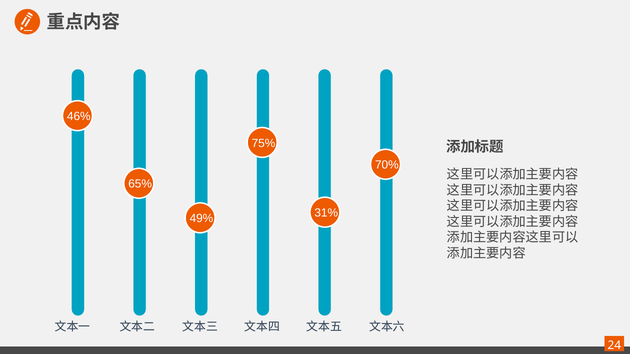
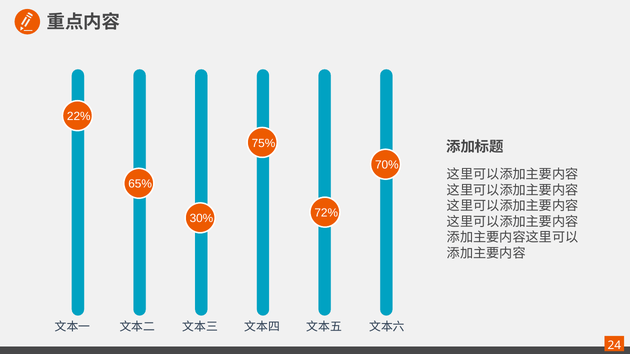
46%: 46% -> 22%
31%: 31% -> 72%
49%: 49% -> 30%
